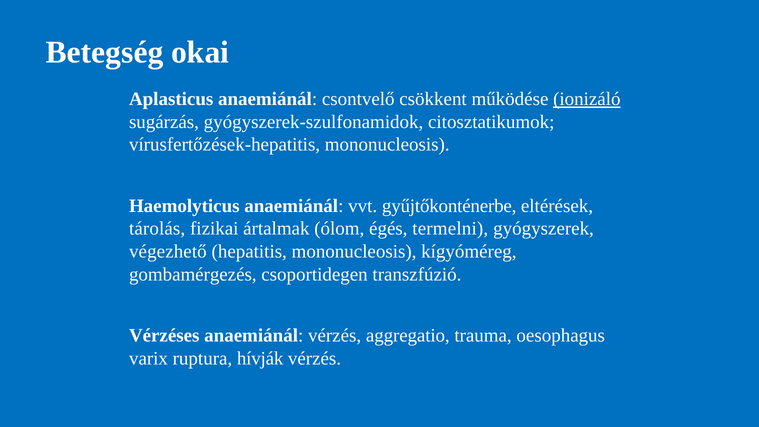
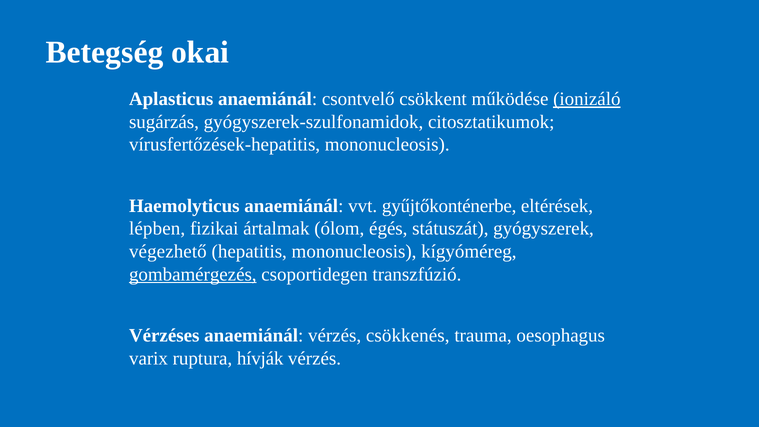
tárolás: tárolás -> lépben
termelni: termelni -> státuszát
gombamérgezés underline: none -> present
aggregatio: aggregatio -> csökkenés
